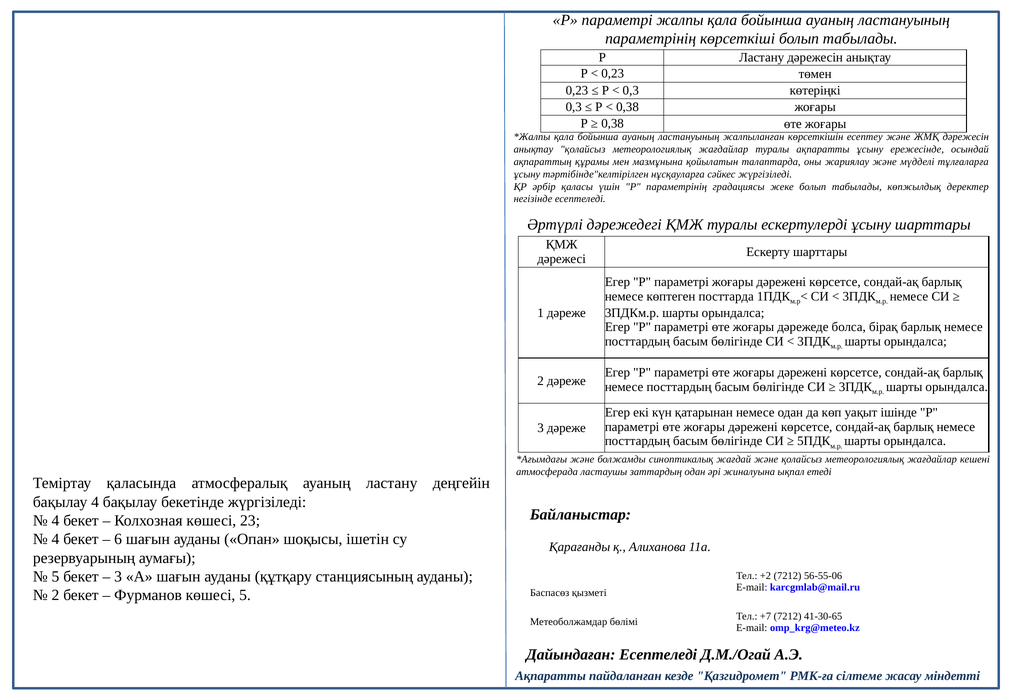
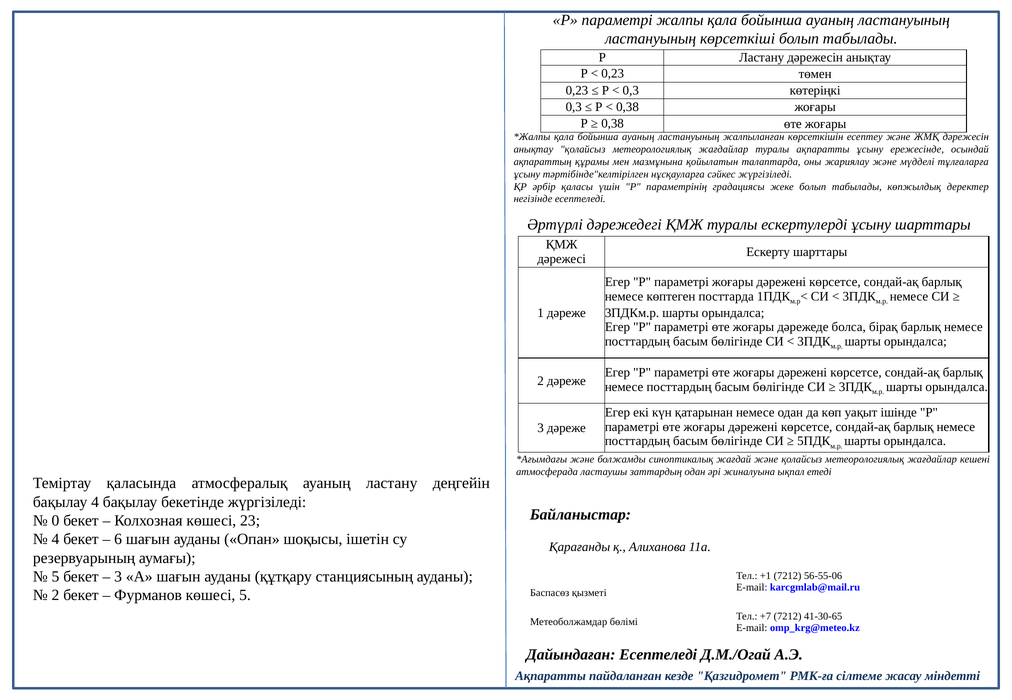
параметрінің at (651, 39): параметрінің -> ластануының
4 at (55, 521): 4 -> 0
+2: +2 -> +1
